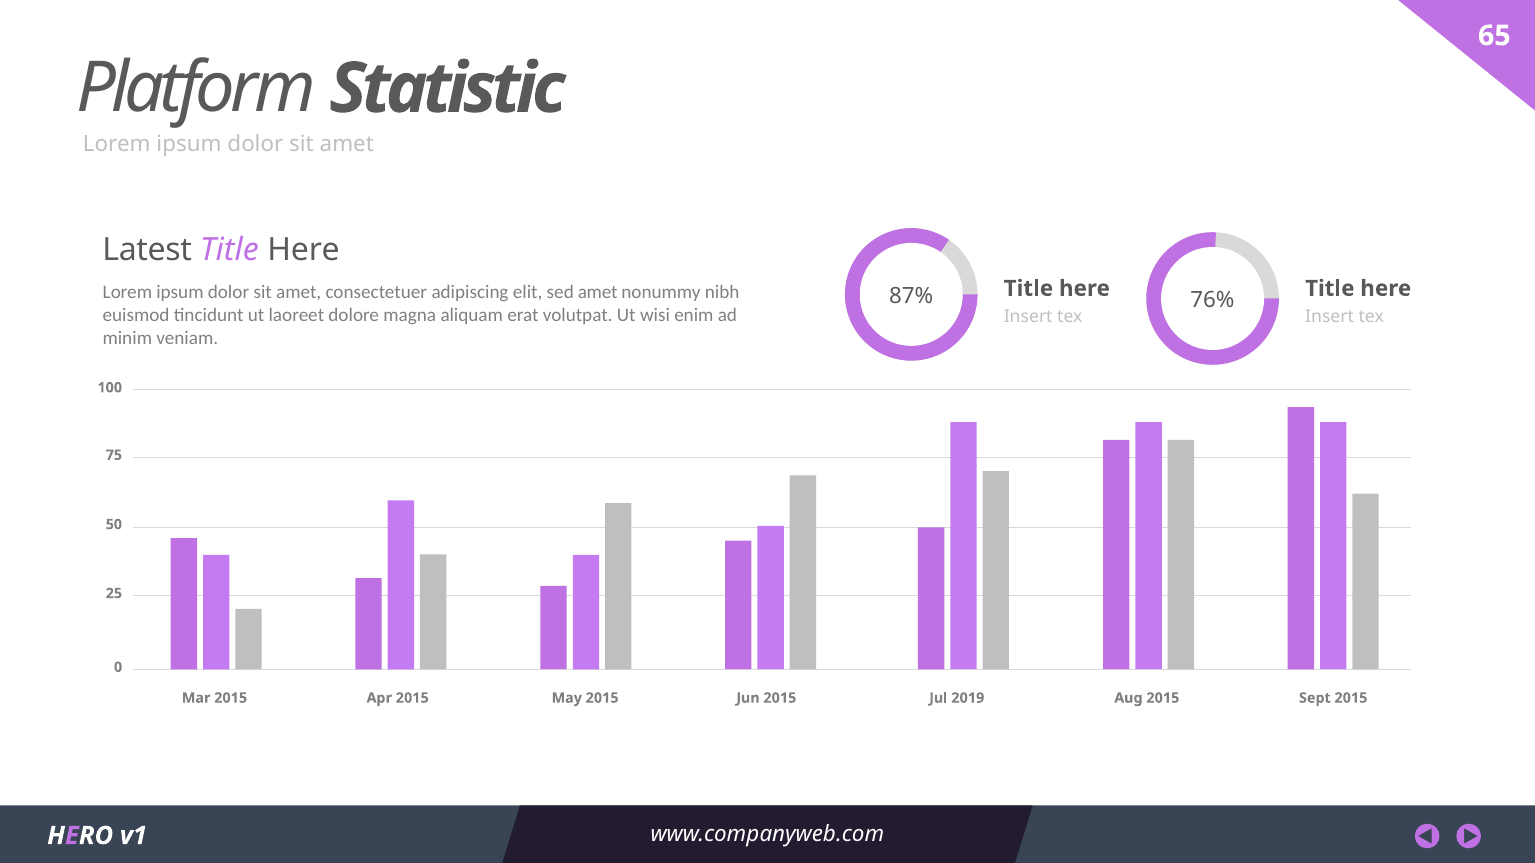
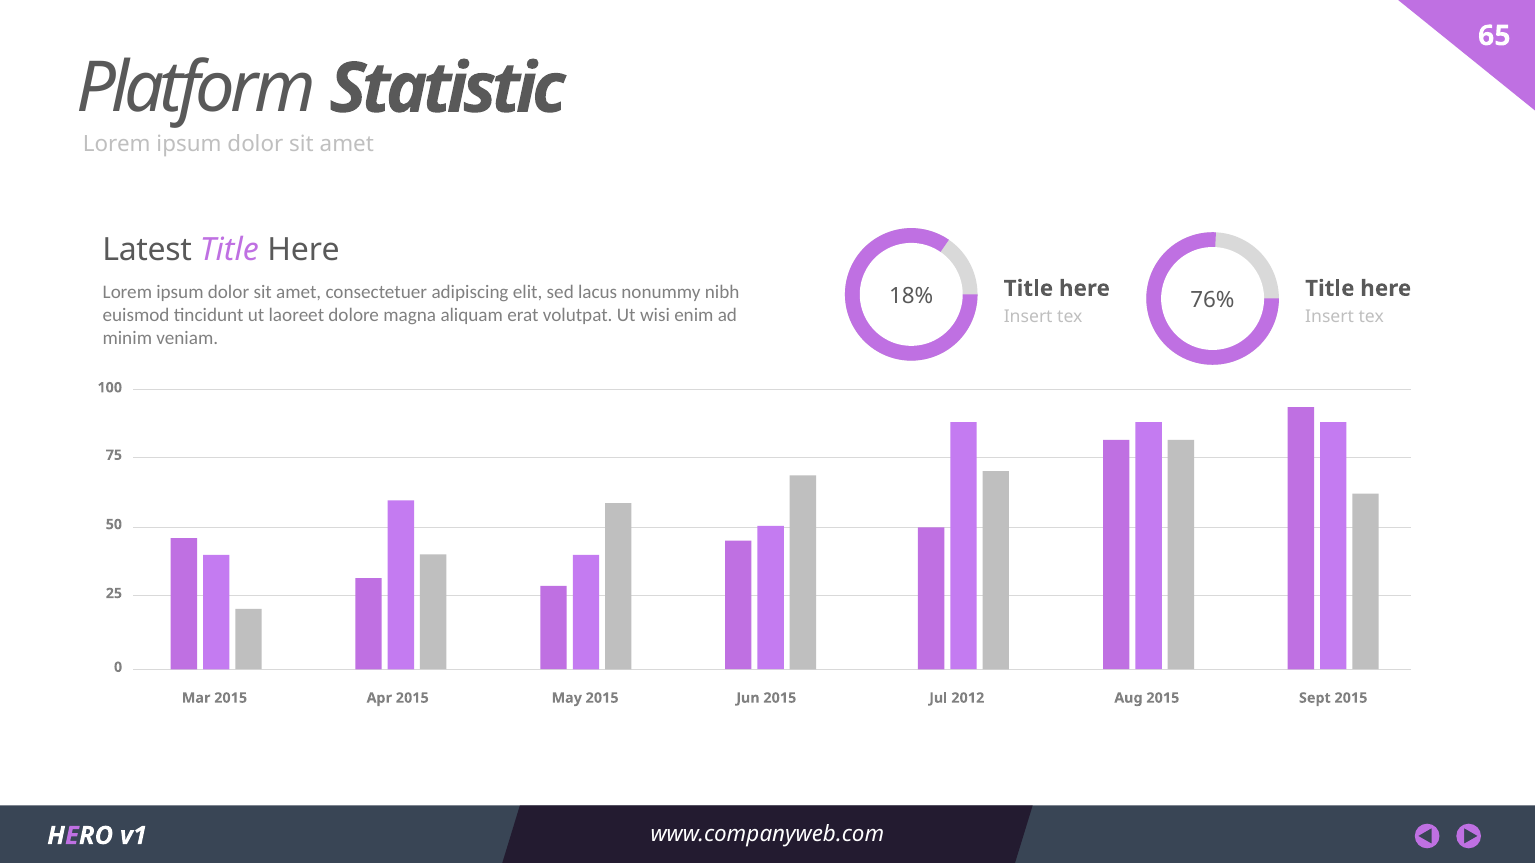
sed amet: amet -> lacus
87%: 87% -> 18%
2019: 2019 -> 2012
